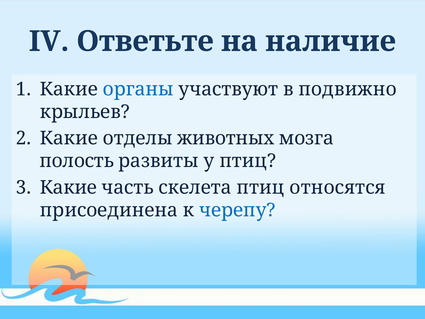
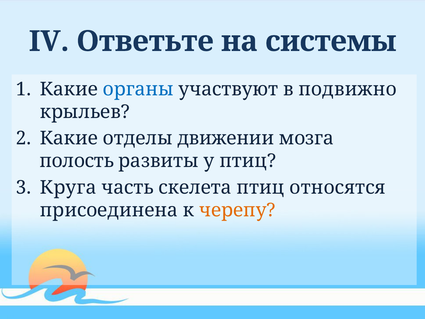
наличие: наличие -> системы
животных: животных -> движении
Какие at (68, 187): Какие -> Круга
черепу colour: blue -> orange
